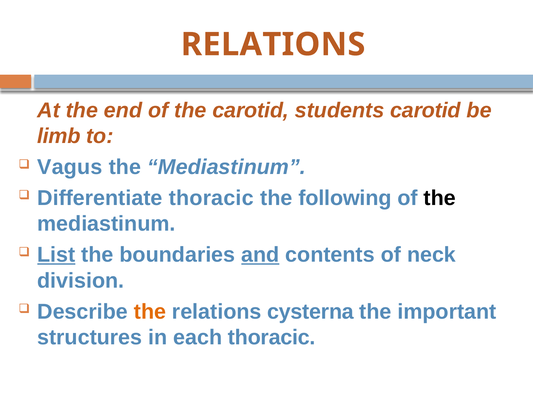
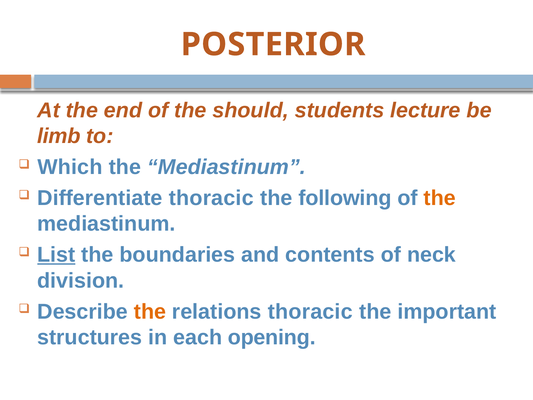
RELATIONS at (273, 44): RELATIONS -> POSTERIOR
the carotid: carotid -> should
students carotid: carotid -> lecture
Vagus: Vagus -> Which
the at (440, 198) colour: black -> orange
and underline: present -> none
relations cysterna: cysterna -> thoracic
each thoracic: thoracic -> opening
